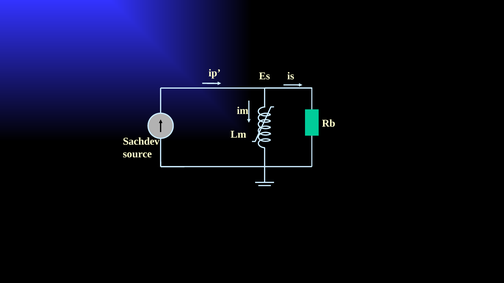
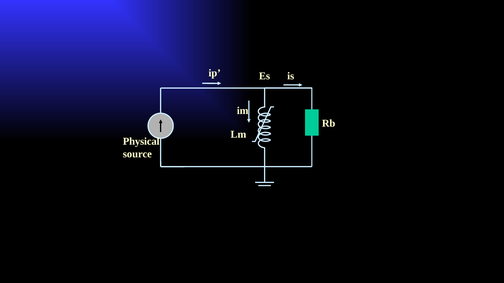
Sachdev: Sachdev -> Physical
